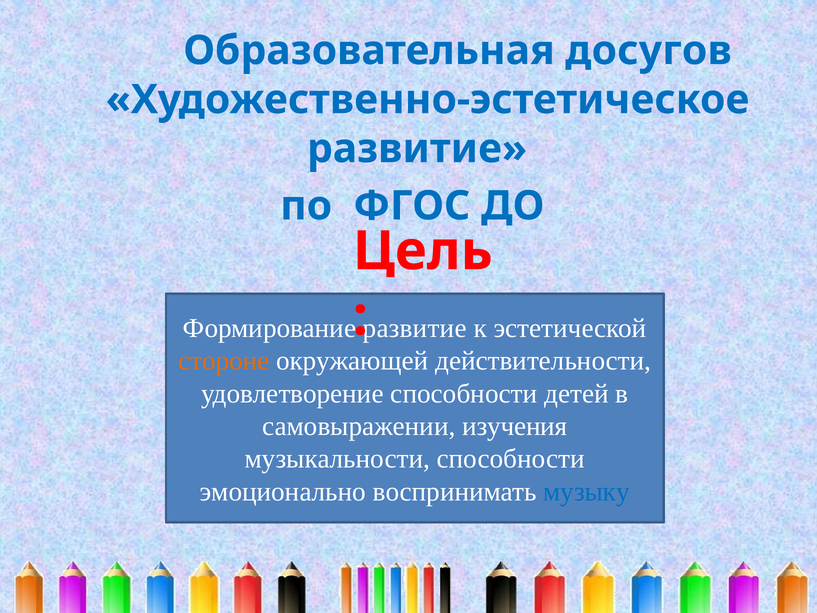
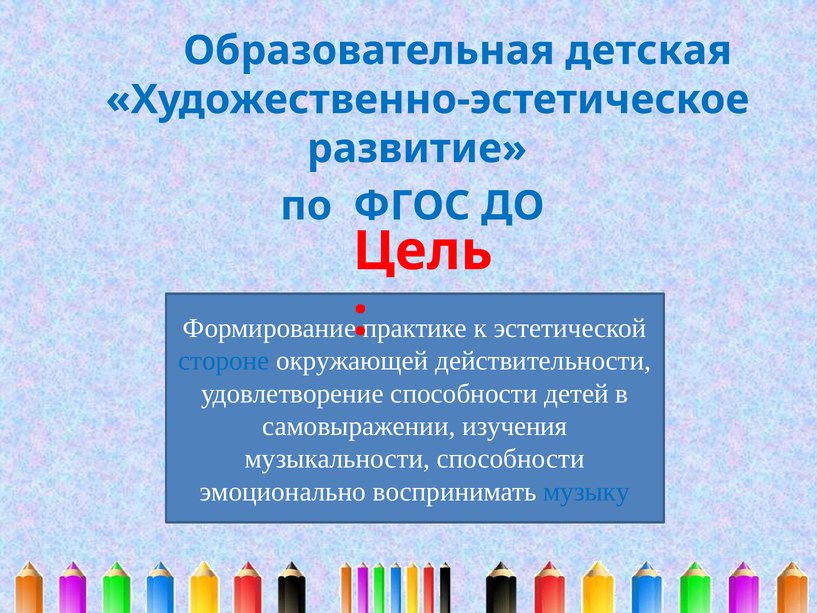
досугов: досугов -> детская
Формирование развитие: развитие -> практике
стороне colour: orange -> blue
